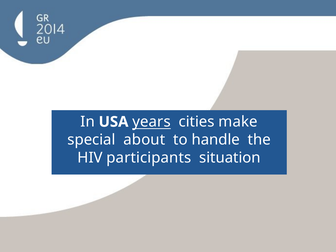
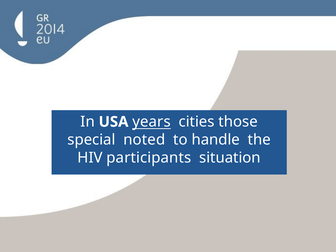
make: make -> those
about: about -> noted
